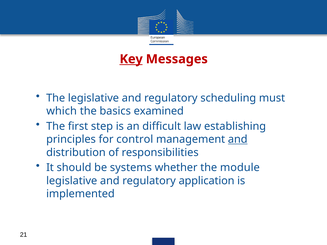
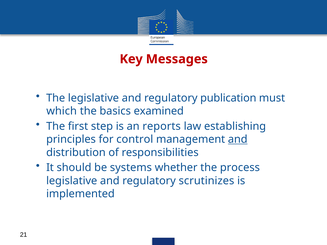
Key underline: present -> none
scheduling: scheduling -> publication
difficult: difficult -> reports
module: module -> process
application: application -> scrutinizes
